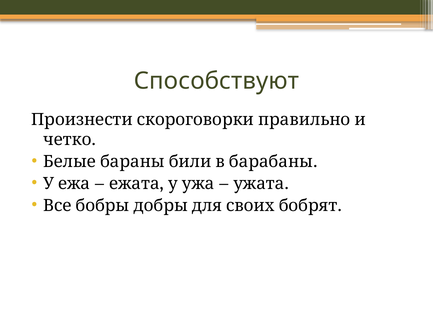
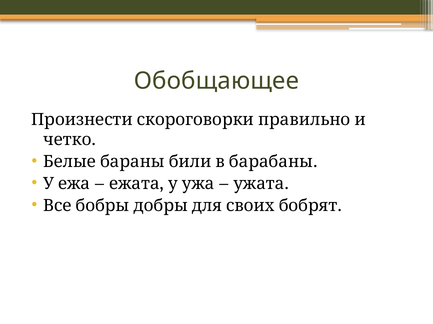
Способствуют: Способствуют -> Обобщающее
